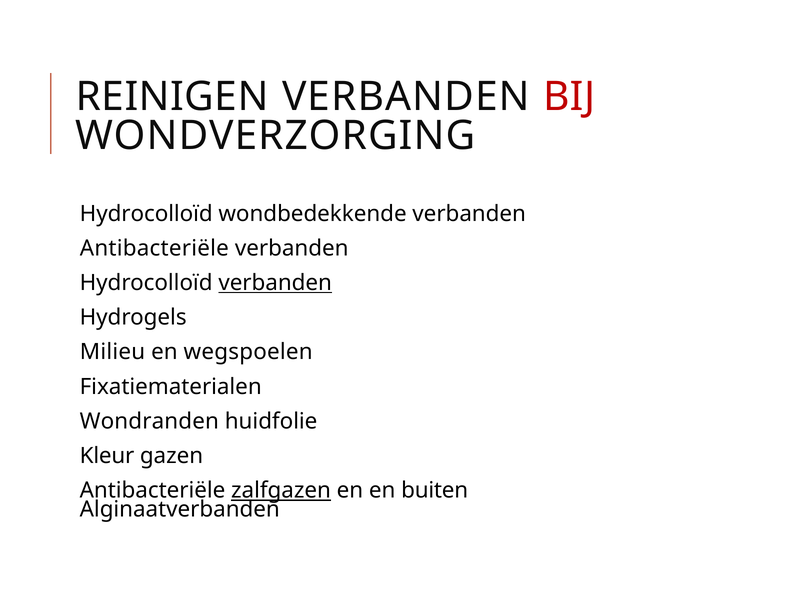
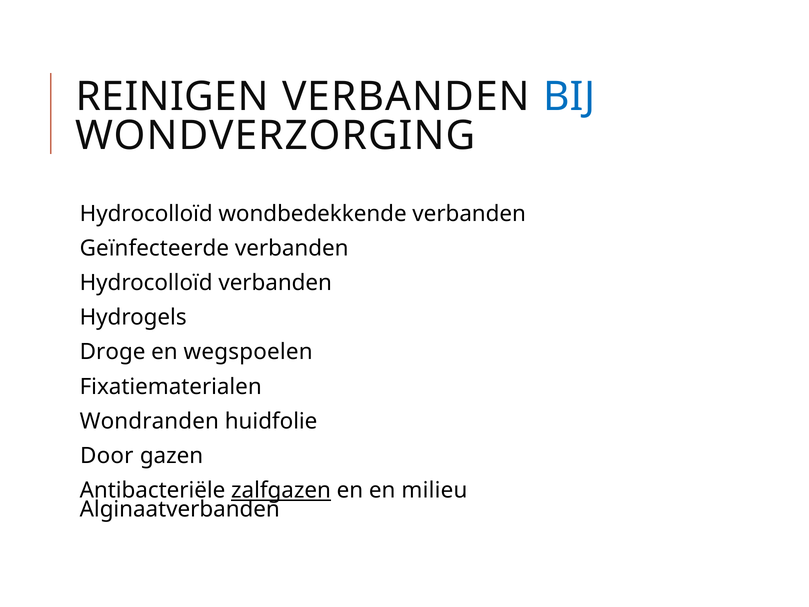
BIJ colour: red -> blue
Antibacteriële at (154, 248): Antibacteriële -> Geïnfecteerde
verbanden at (275, 283) underline: present -> none
Milieu: Milieu -> Droge
Kleur: Kleur -> Door
buiten: buiten -> milieu
